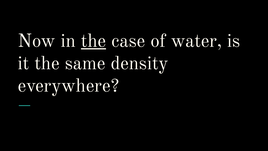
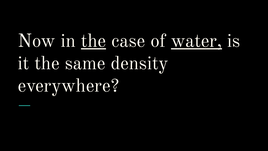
water underline: none -> present
